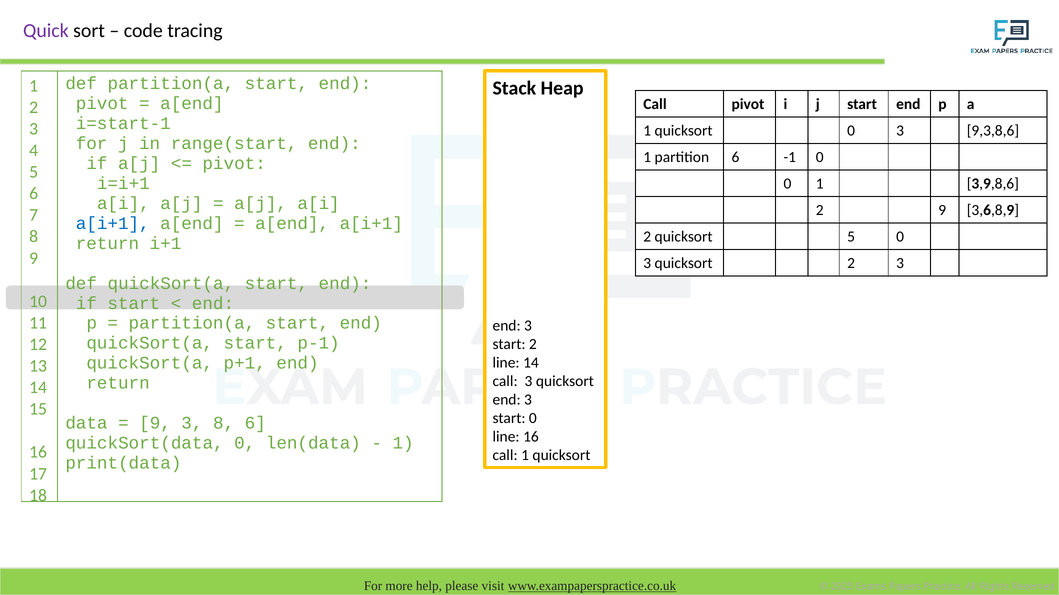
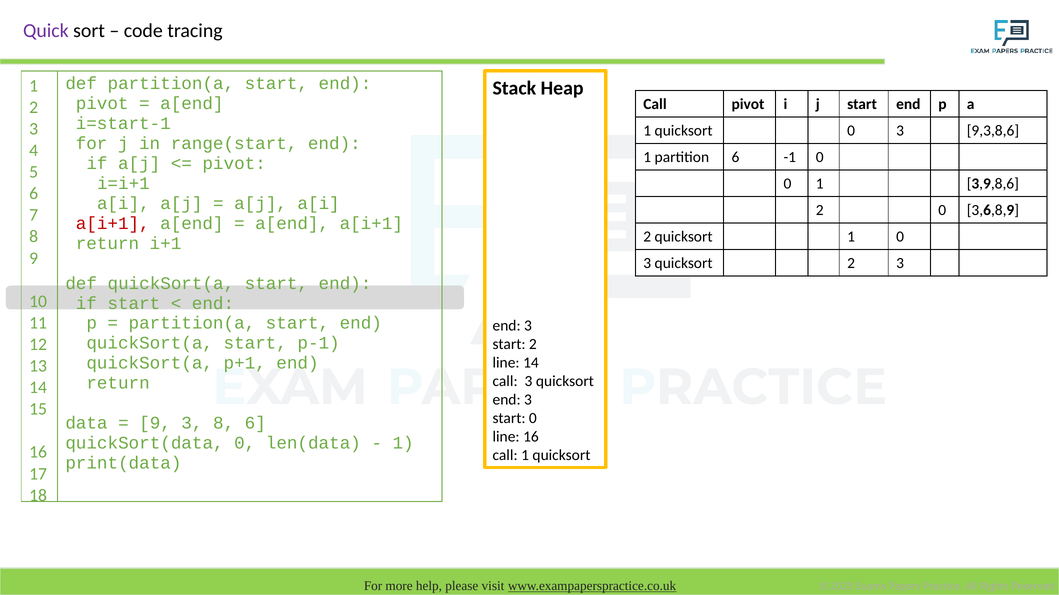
2 9: 9 -> 0
a[i+1 at (113, 224) colour: blue -> red
quicksort 5: 5 -> 1
